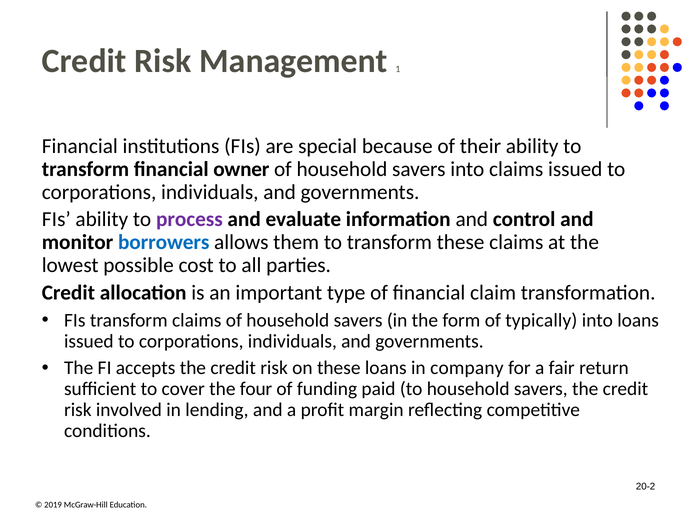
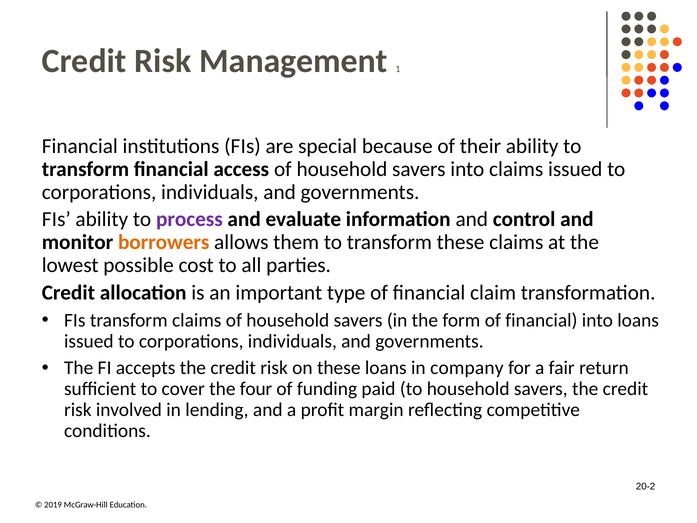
owner: owner -> access
borrowers colour: blue -> orange
form of typically: typically -> financial
